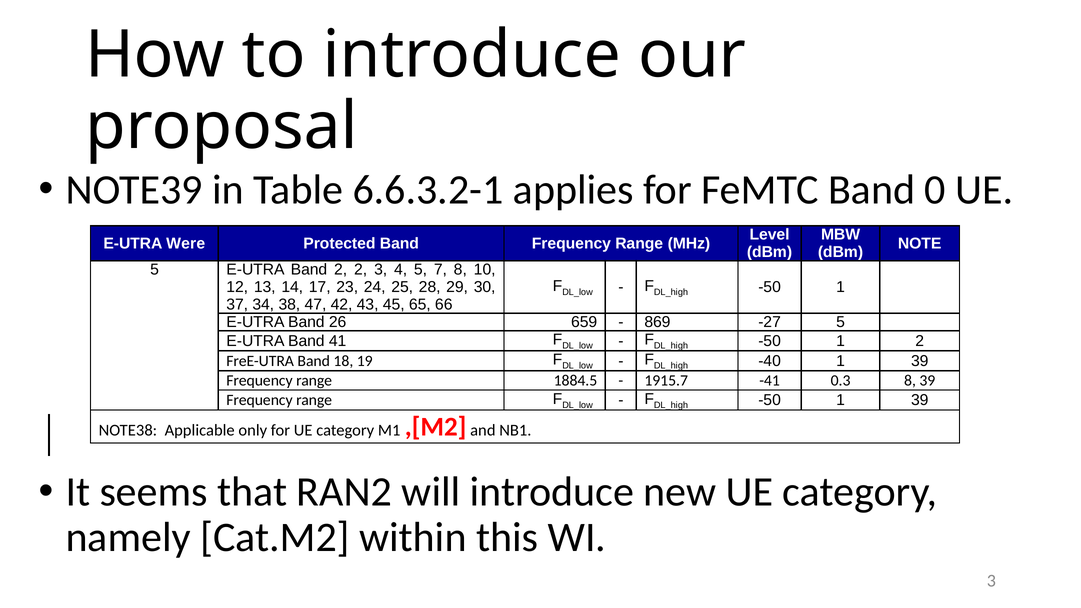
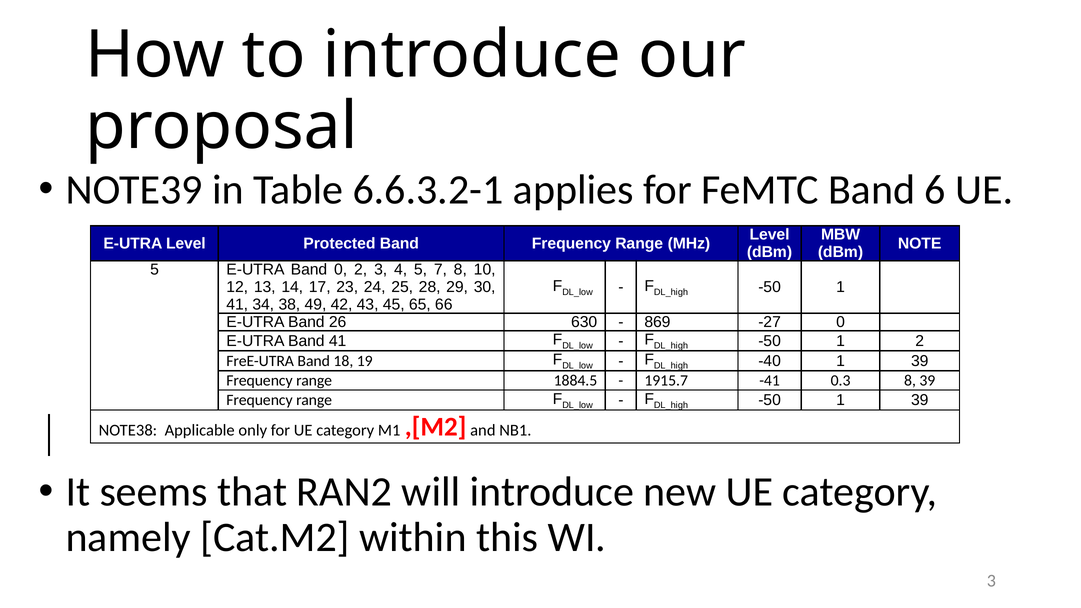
0: 0 -> 6
E-UTRA Were: Were -> Level
Band 2: 2 -> 0
37 at (237, 305): 37 -> 41
47: 47 -> 49
659: 659 -> 630
-27 5: 5 -> 0
